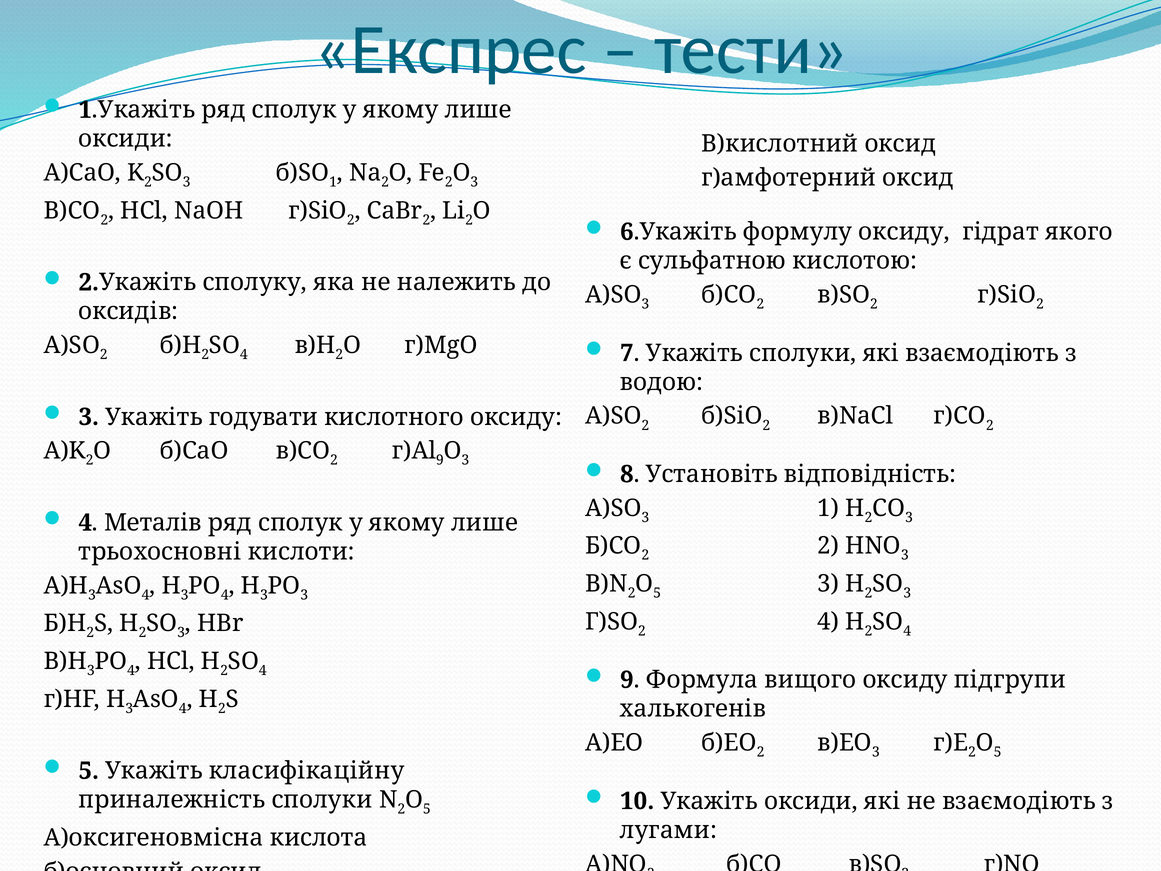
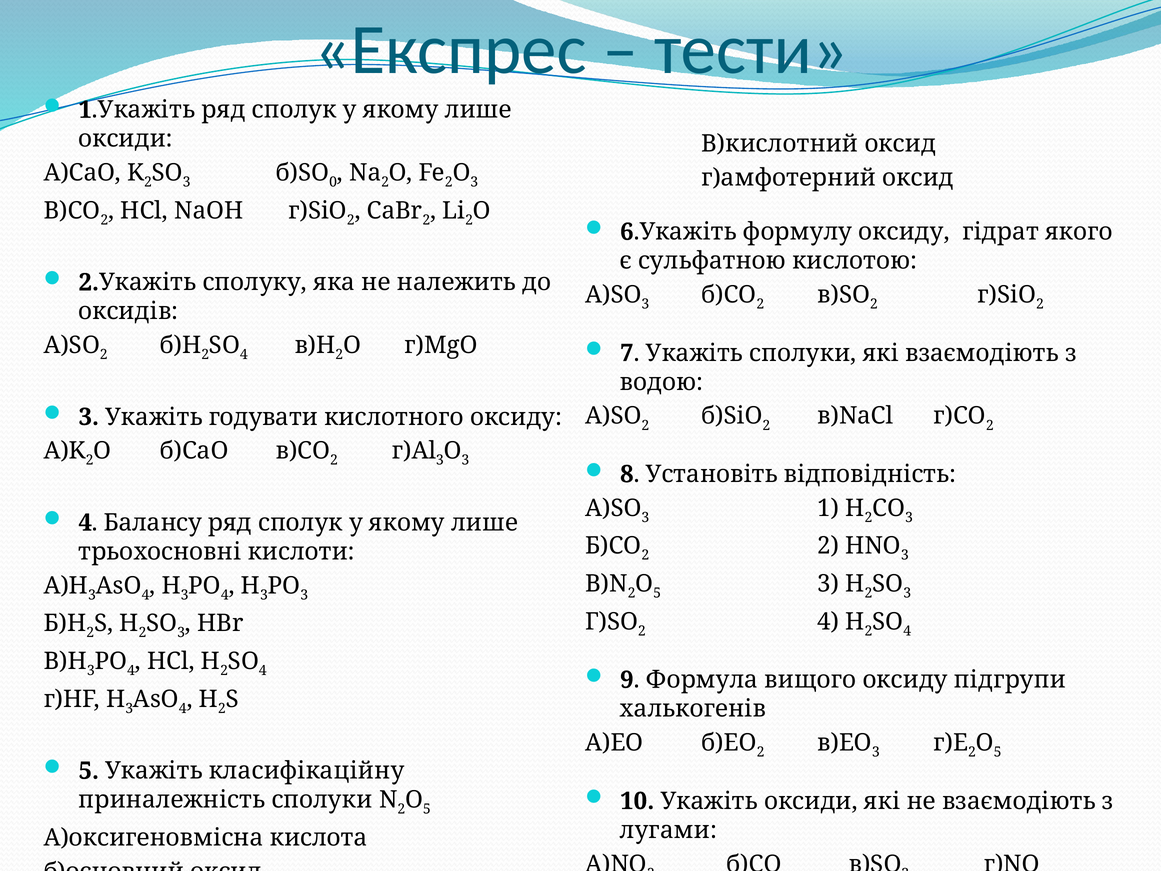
1 at (333, 182): 1 -> 0
9 at (440, 460): 9 -> 3
Металів: Металів -> Балансу
